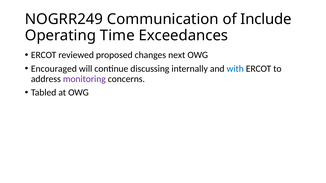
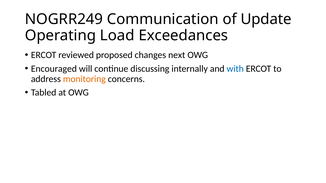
Include: Include -> Update
Time: Time -> Load
monitoring colour: purple -> orange
